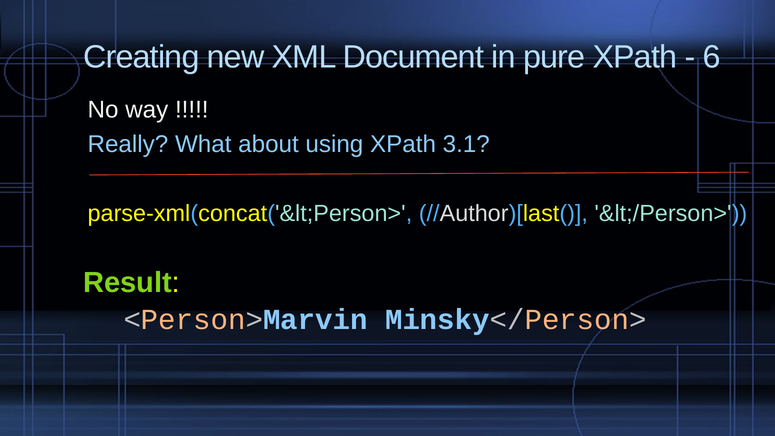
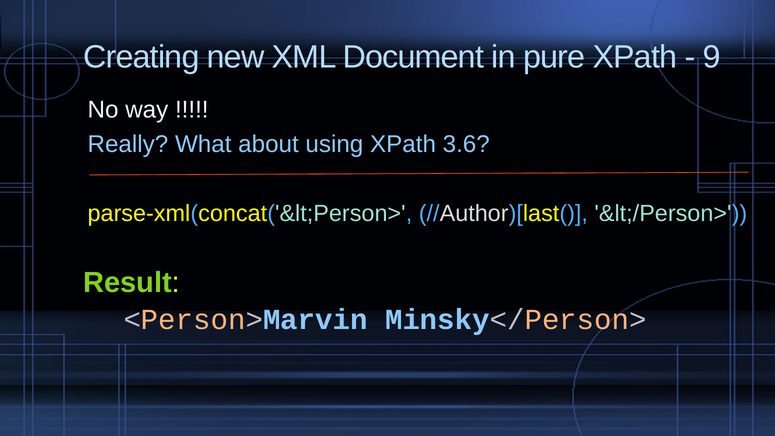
6: 6 -> 9
3.1: 3.1 -> 3.6
